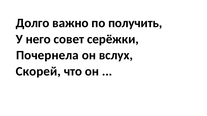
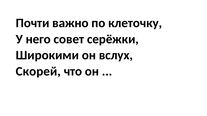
Долго: Долго -> Почти
получить: получить -> клеточку
Почернела: Почернела -> Широкими
